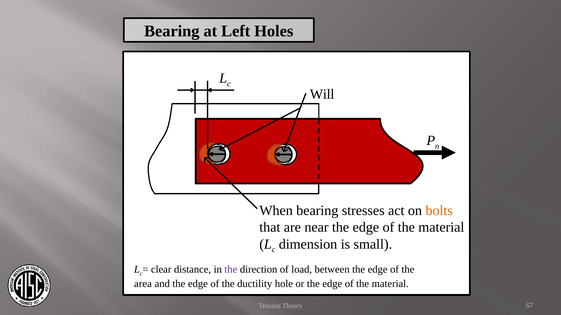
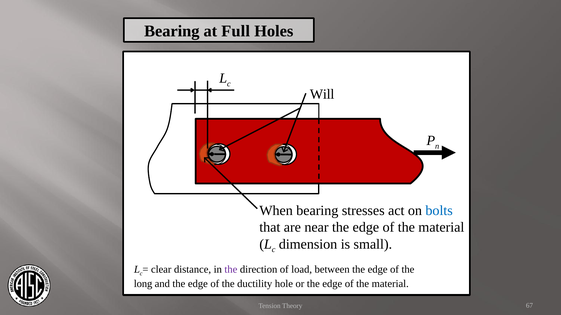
Left: Left -> Full
bolts colour: orange -> blue
area: area -> long
